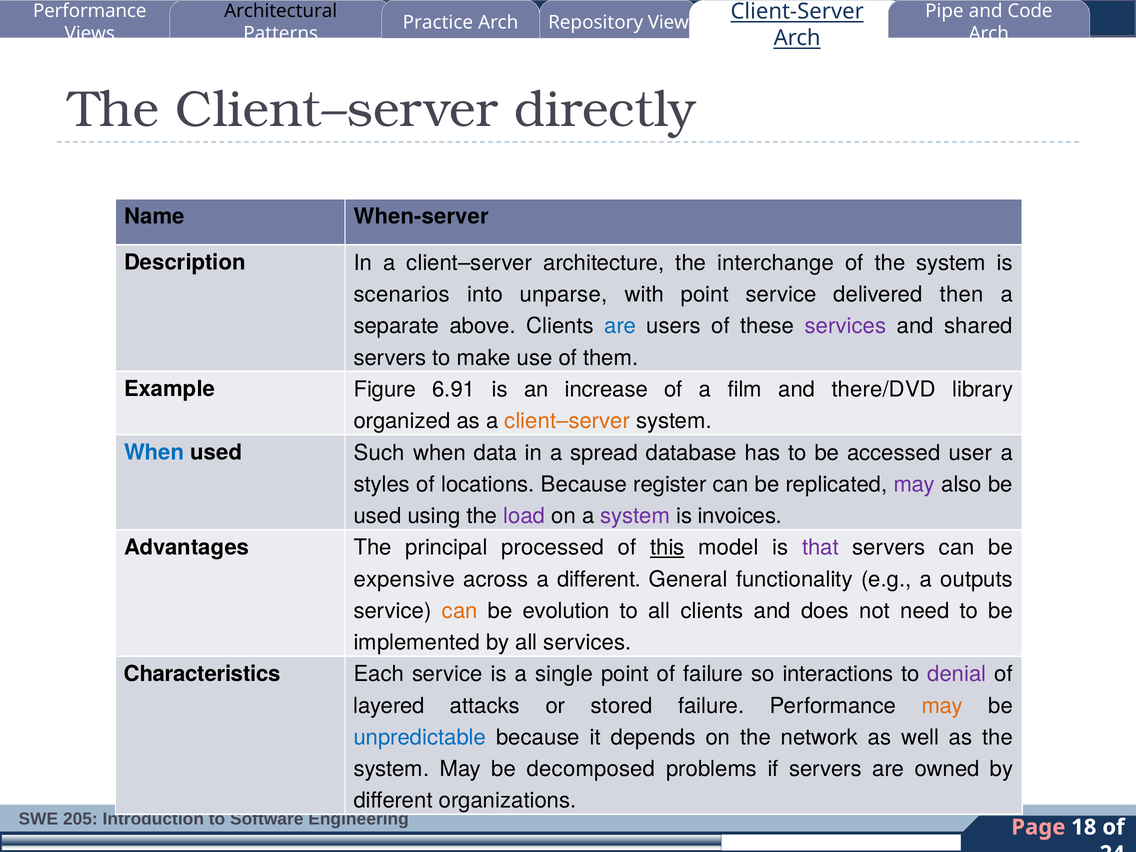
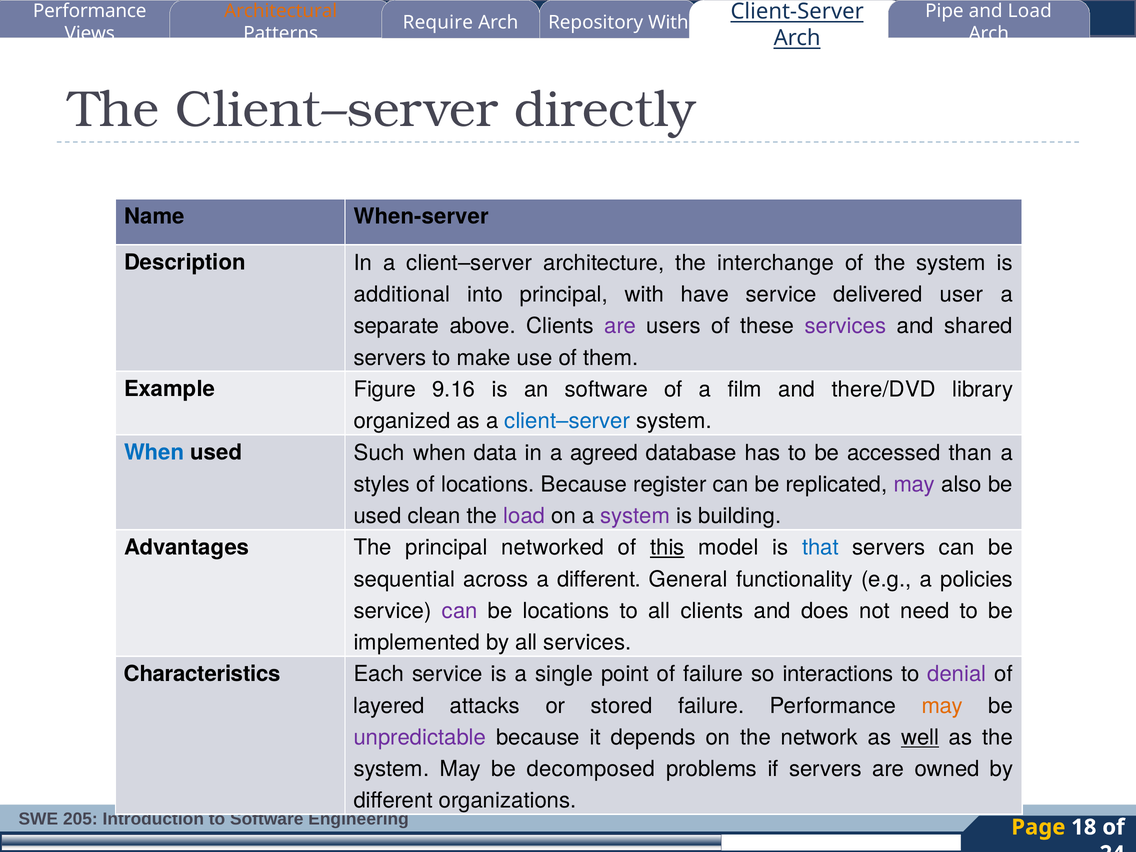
Architectural colour: black -> orange
and Code: Code -> Load
Practice: Practice -> Require
Repository View: View -> With
scenarios: scenarios -> additional
into unparse: unparse -> principal
with point: point -> have
then: then -> user
are at (620, 326) colour: blue -> purple
6.91: 6.91 -> 9.16
an increase: increase -> software
client–server at (567, 421) colour: orange -> blue
spread: spread -> agreed
user: user -> than
using: using -> clean
invoices: invoices -> building
processed: processed -> networked
that colour: purple -> blue
expensive: expensive -> sequential
outputs: outputs -> policies
can at (460, 611) colour: orange -> purple
be evolution: evolution -> locations
unpredictable colour: blue -> purple
well underline: none -> present
Page colour: pink -> yellow
